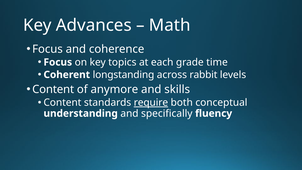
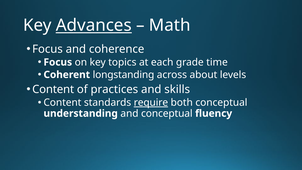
Advances underline: none -> present
rabbit: rabbit -> about
anymore: anymore -> practices
and specifically: specifically -> conceptual
